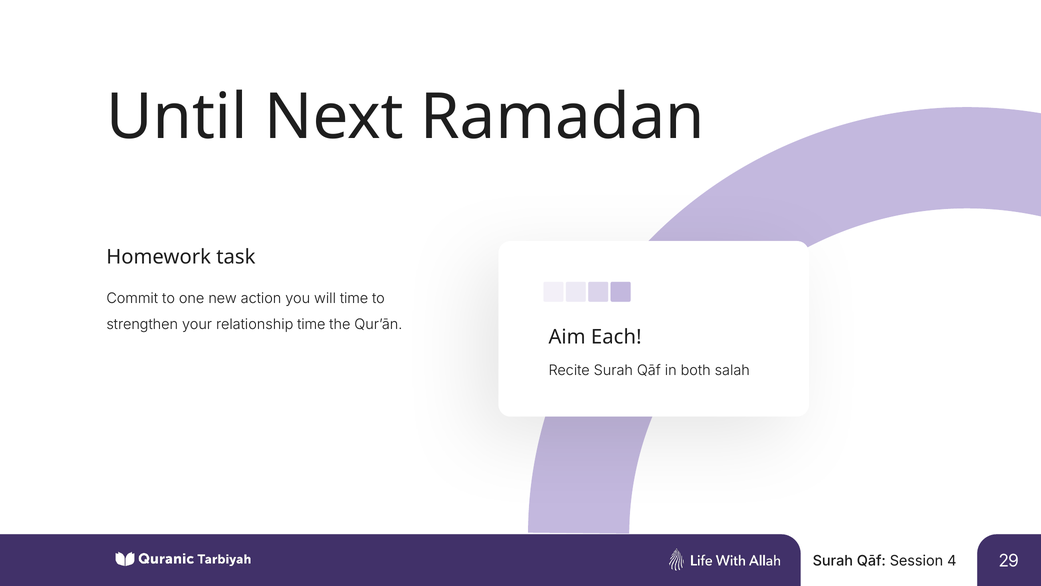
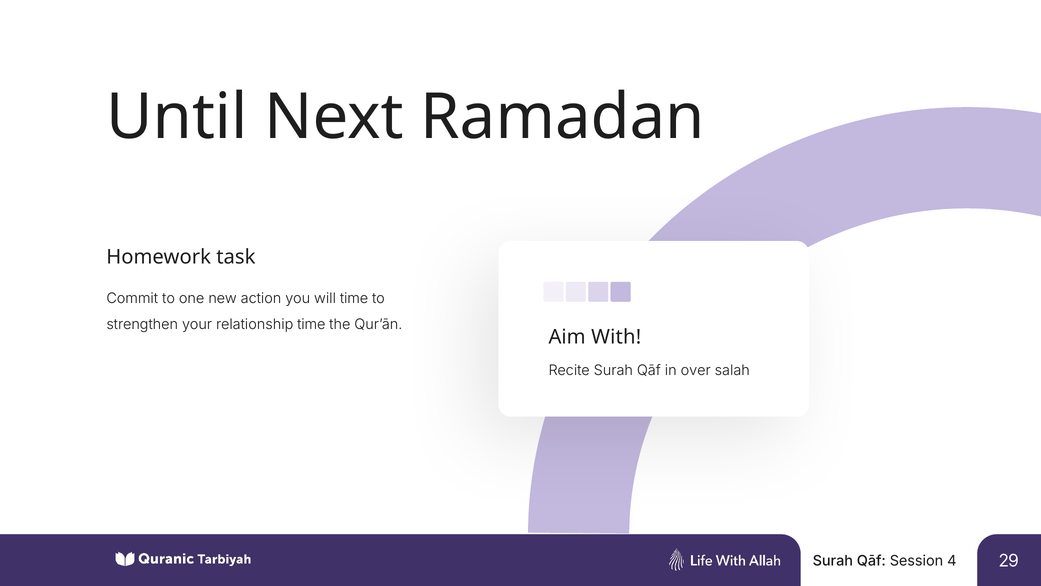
Each: Each -> With
both: both -> over
